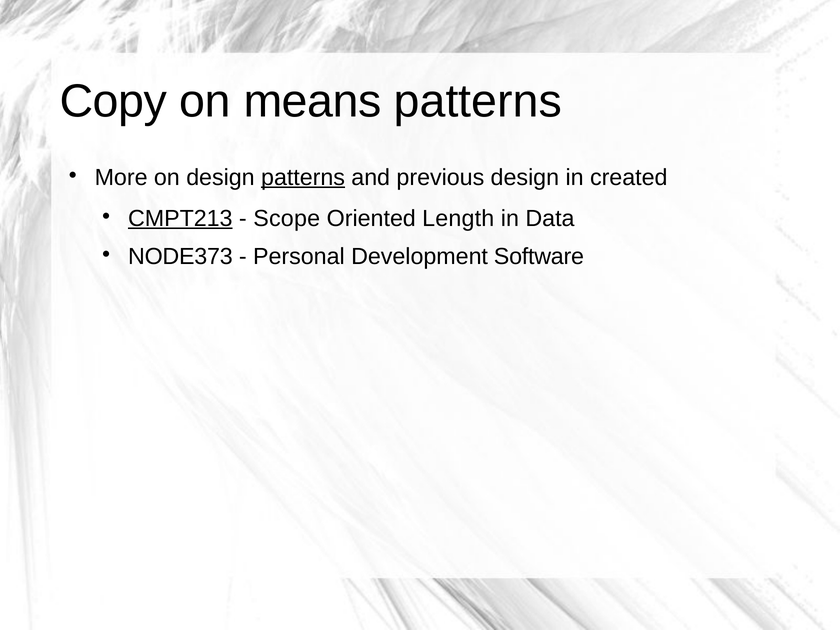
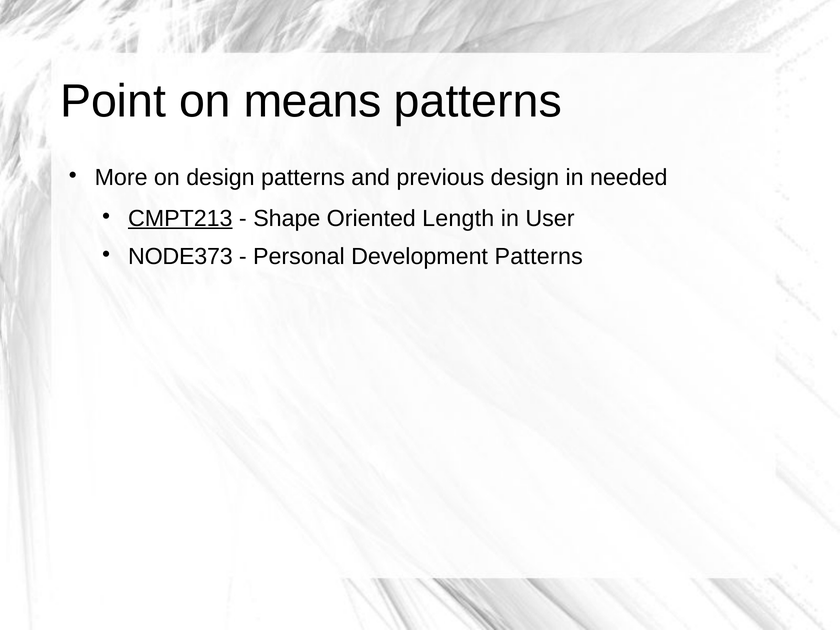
Copy: Copy -> Point
patterns at (303, 177) underline: present -> none
created: created -> needed
Scope: Scope -> Shape
Data: Data -> User
Development Software: Software -> Patterns
